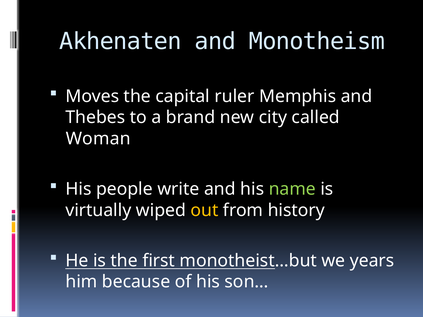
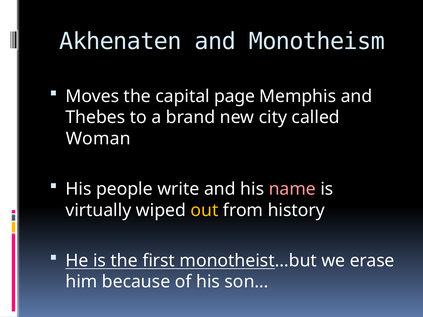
ruler: ruler -> page
name colour: light green -> pink
years: years -> erase
